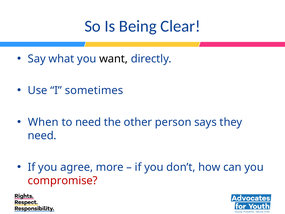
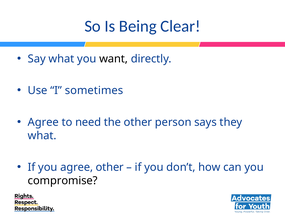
When at (43, 122): When -> Agree
need at (42, 135): need -> what
agree more: more -> other
compromise colour: red -> black
